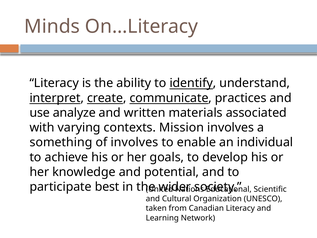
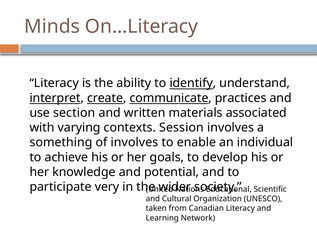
analyze: analyze -> section
Mission: Mission -> Session
best: best -> very
